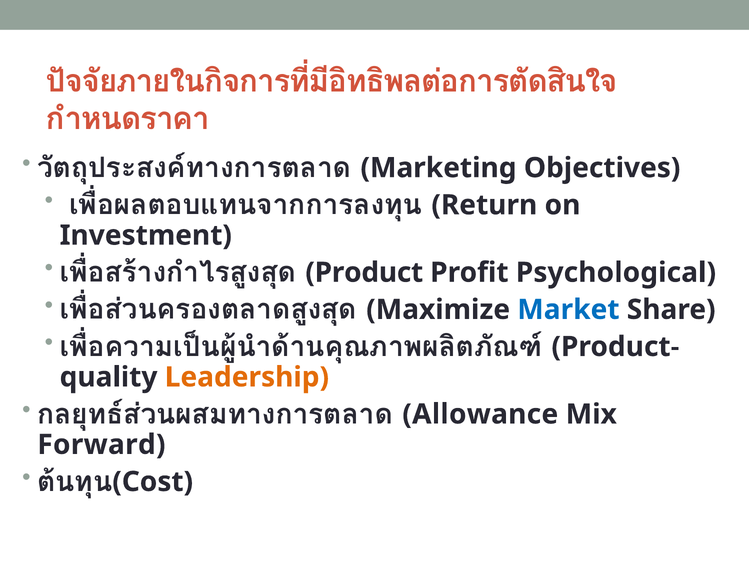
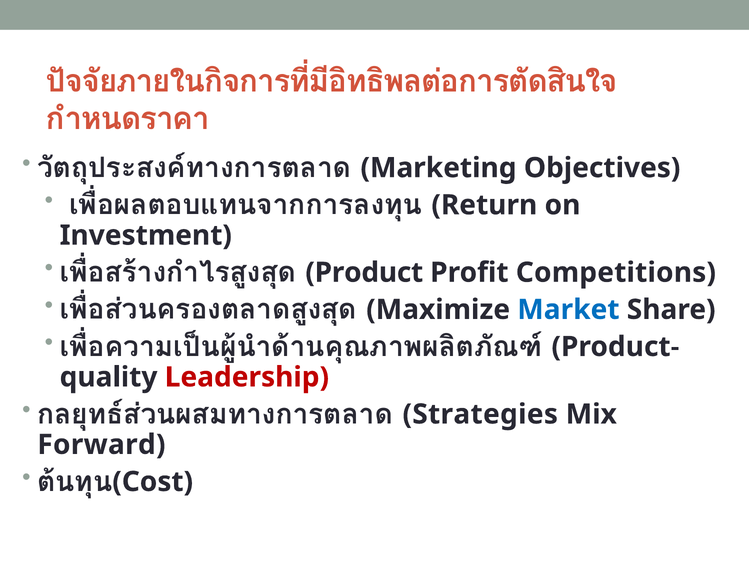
Psychological: Psychological -> Competitions
Leadership colour: orange -> red
Allowance: Allowance -> Strategies
